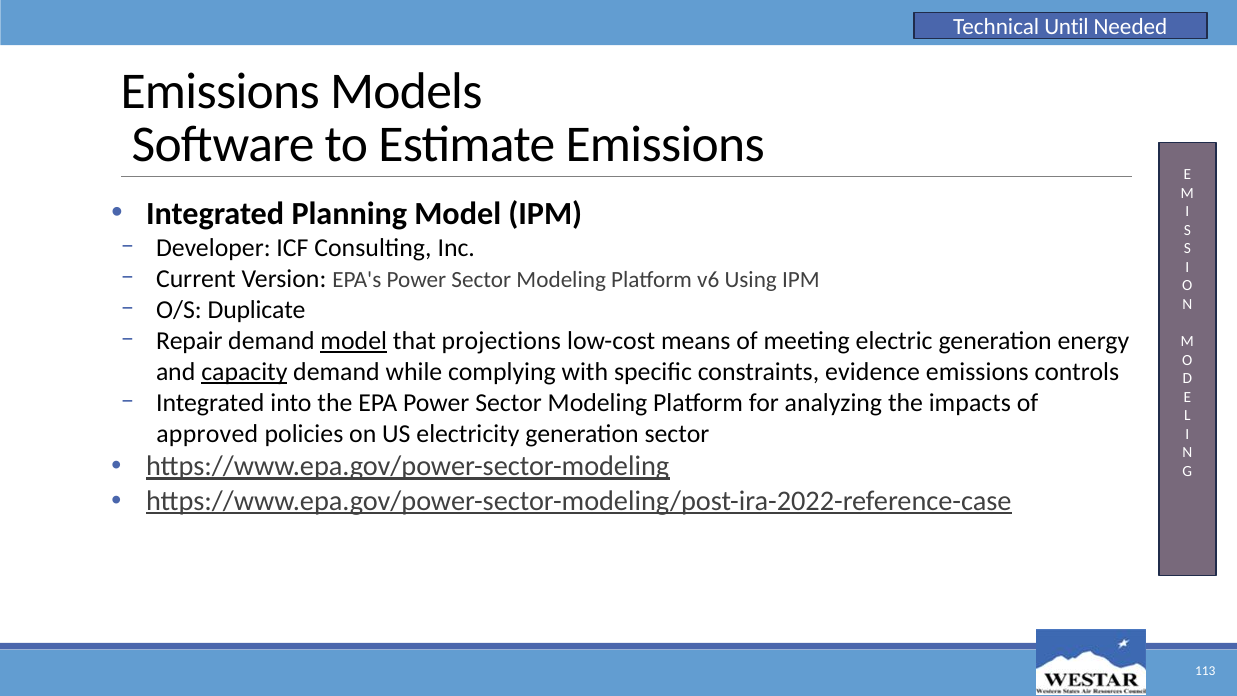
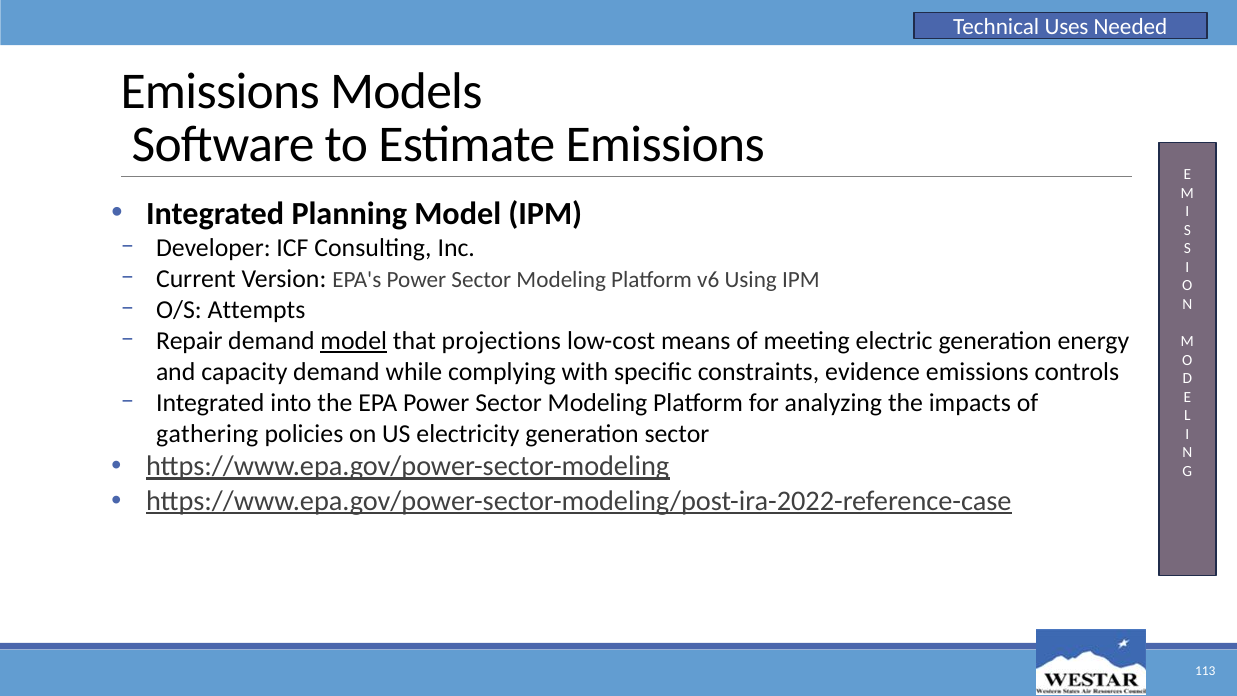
Until: Until -> Uses
Duplicate: Duplicate -> Attempts
capacity underline: present -> none
approved: approved -> gathering
